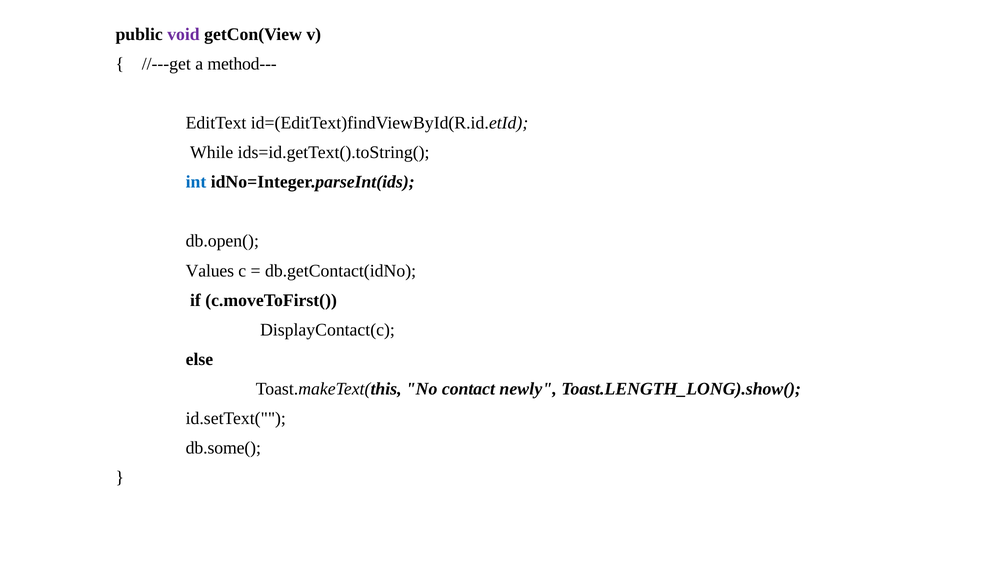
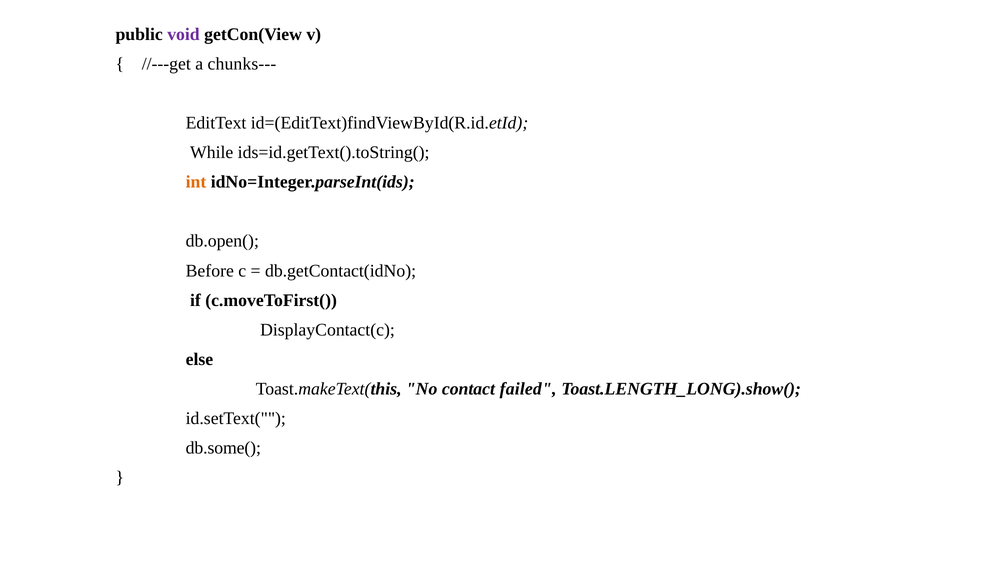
method---: method--- -> chunks---
int colour: blue -> orange
Values: Values -> Before
newly: newly -> failed
